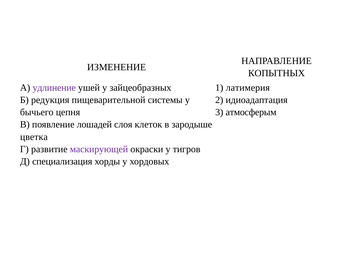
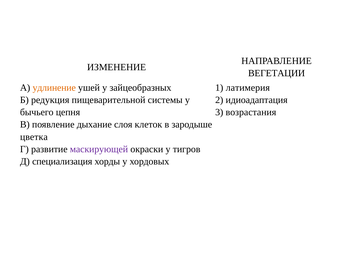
КОПЫТНЫХ: КОПЫТНЫХ -> ВЕГЕТАЦИИ
удлинение colour: purple -> orange
атмосферым: атмосферым -> возрастания
лошадей: лошадей -> дыхание
